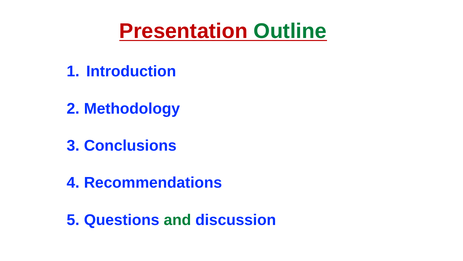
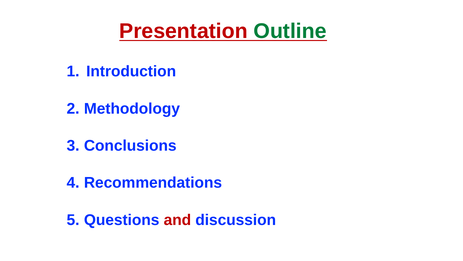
and colour: green -> red
